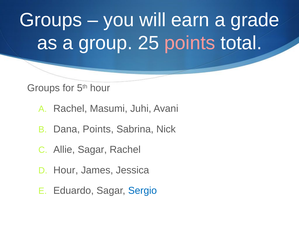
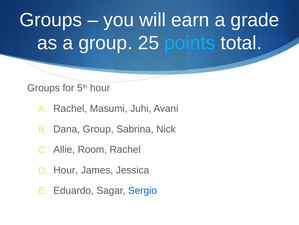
points at (190, 43) colour: pink -> light blue
Dana Points: Points -> Group
Allie Sagar: Sagar -> Room
